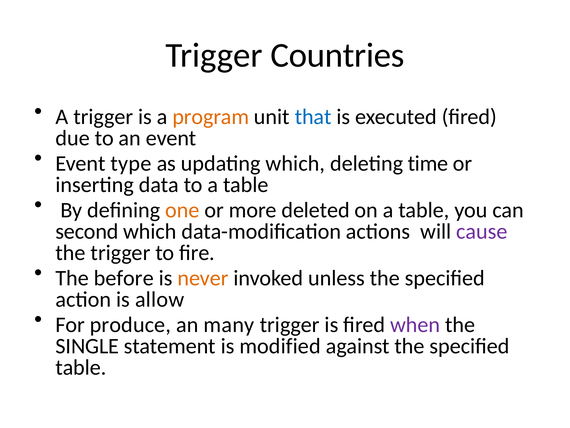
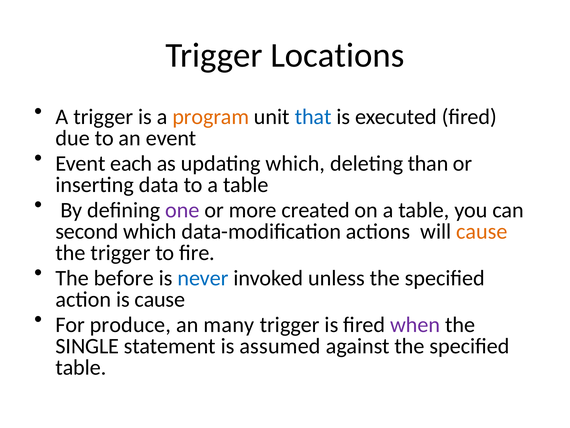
Countries: Countries -> Locations
type: type -> each
time: time -> than
one colour: orange -> purple
deleted: deleted -> created
cause at (482, 231) colour: purple -> orange
never colour: orange -> blue
is allow: allow -> cause
modified: modified -> assumed
